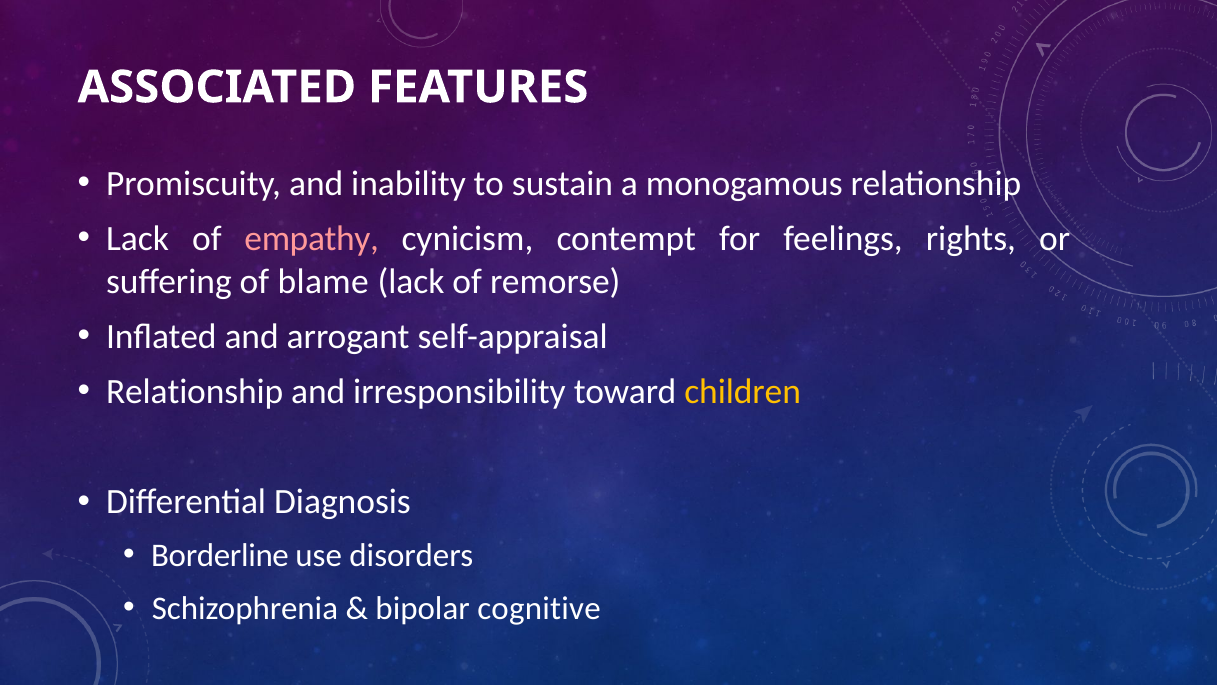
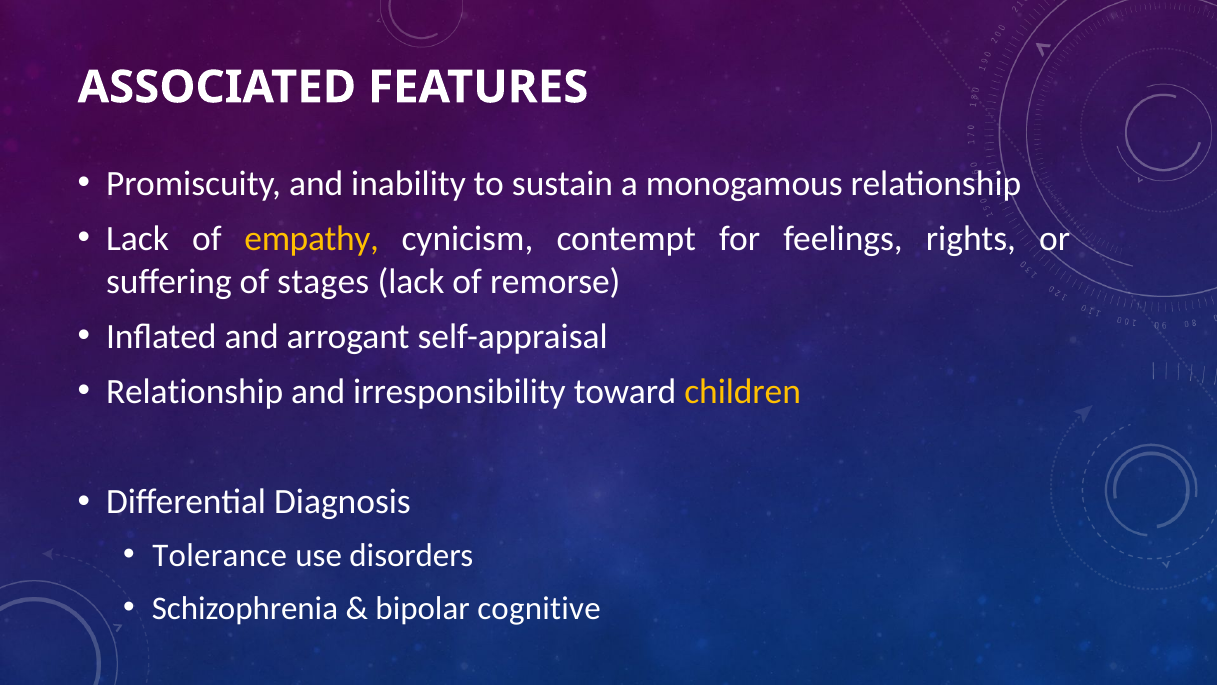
empathy colour: pink -> yellow
blame: blame -> stages
Borderline: Borderline -> Tolerance
